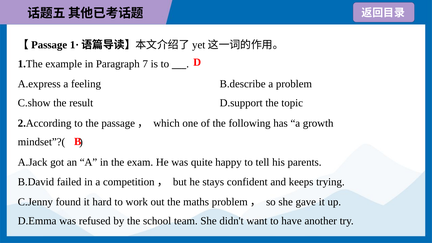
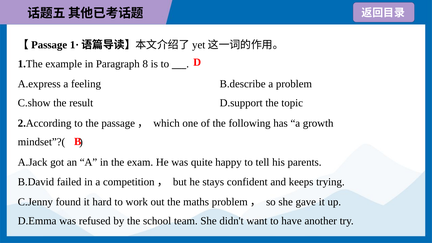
7: 7 -> 8
